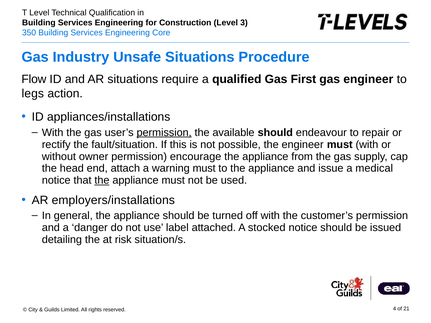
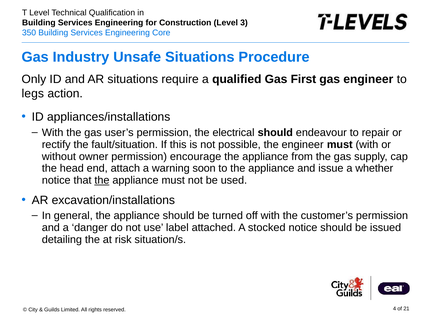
Flow: Flow -> Only
permission at (164, 133) underline: present -> none
available: available -> electrical
warning must: must -> soon
medical: medical -> whether
employers/installations: employers/installations -> excavation/installations
